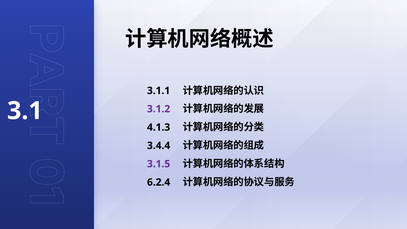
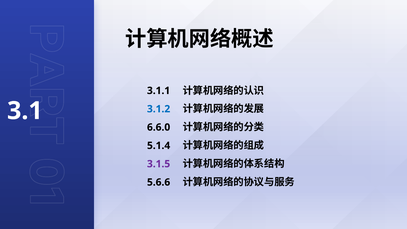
3.1.2 colour: purple -> blue
4.1.3: 4.1.3 -> 6.6.0
3.4.4: 3.4.4 -> 5.1.4
6.2.4: 6.2.4 -> 5.6.6
